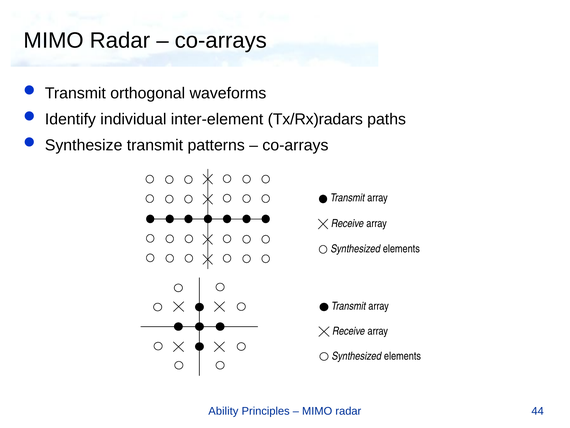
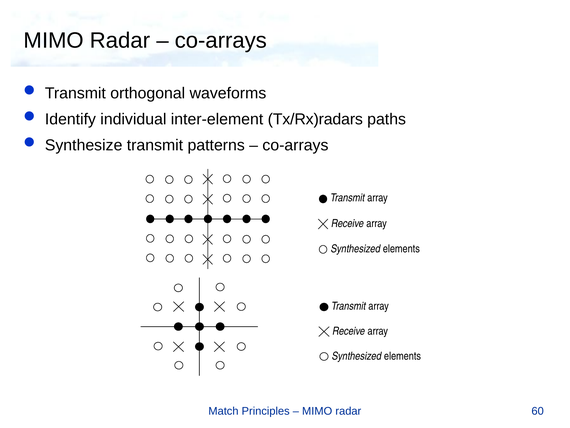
Ability: Ability -> Match
44: 44 -> 60
